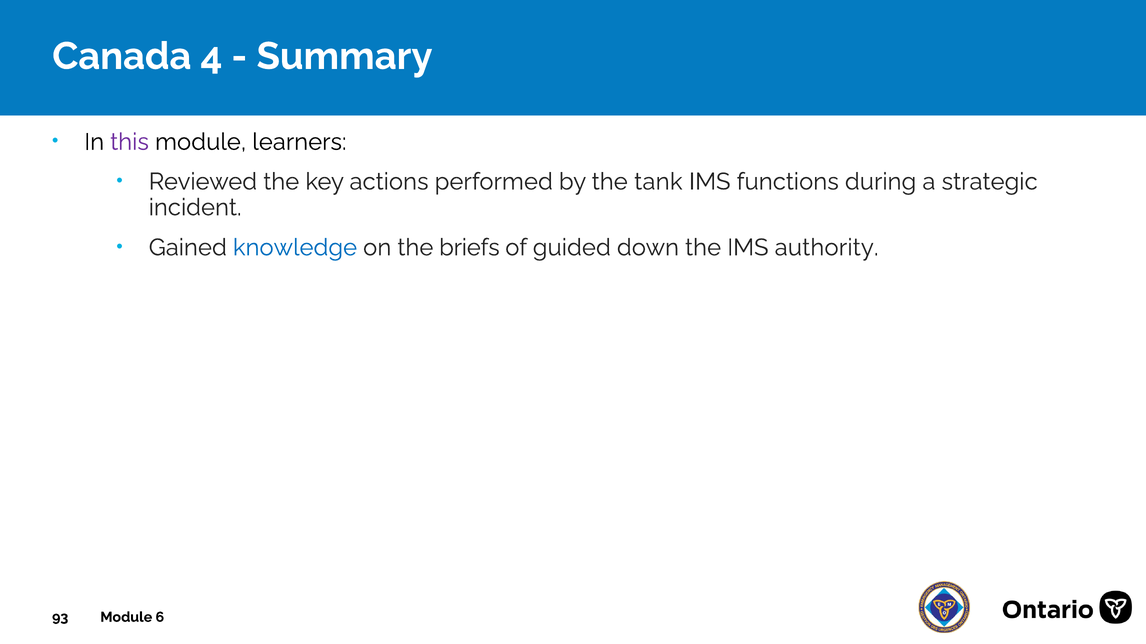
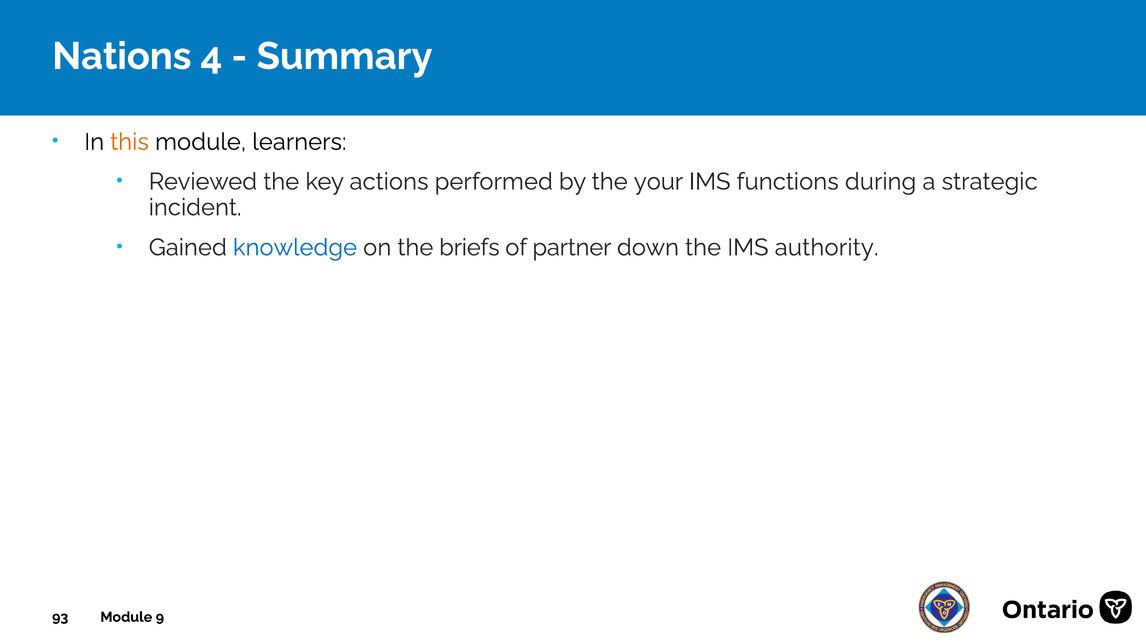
Canada: Canada -> Nations
this colour: purple -> orange
tank: tank -> your
guided: guided -> partner
6: 6 -> 9
